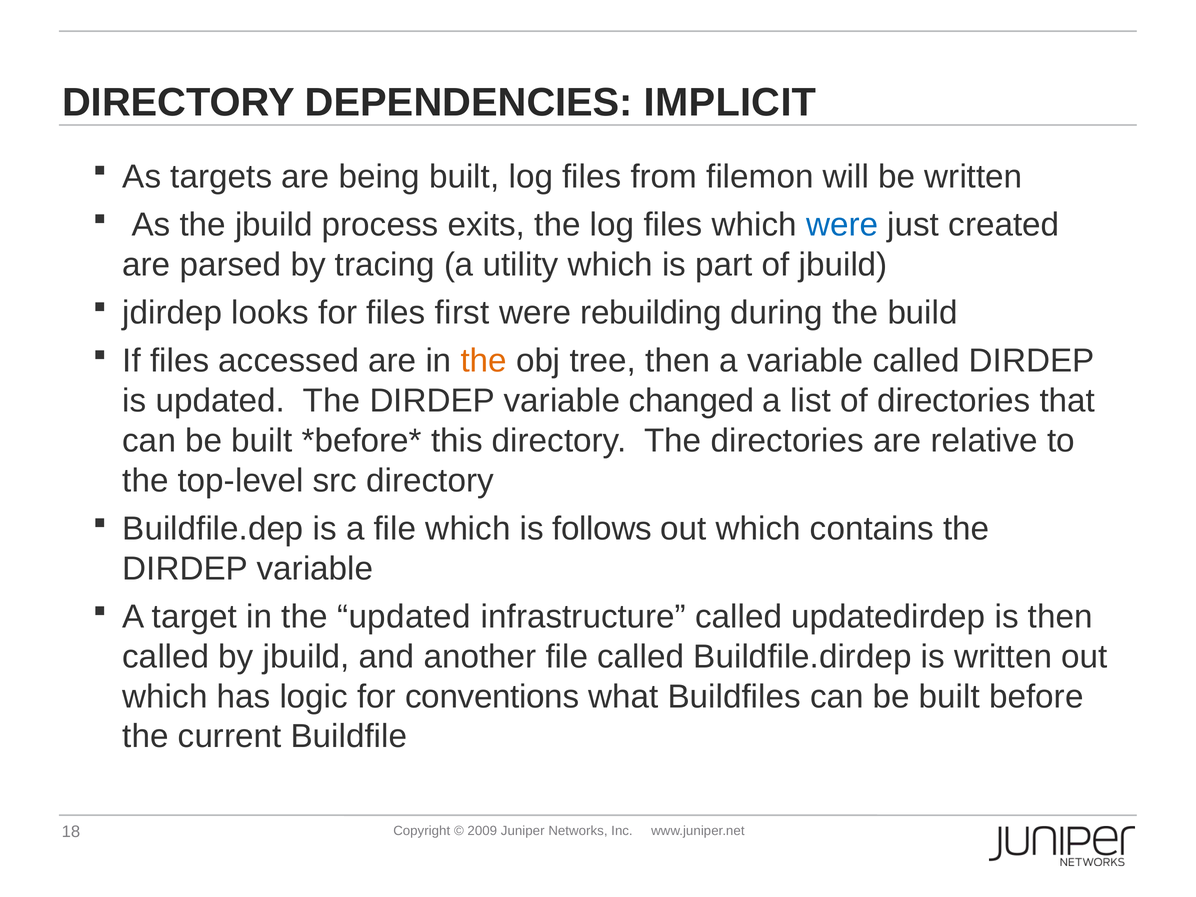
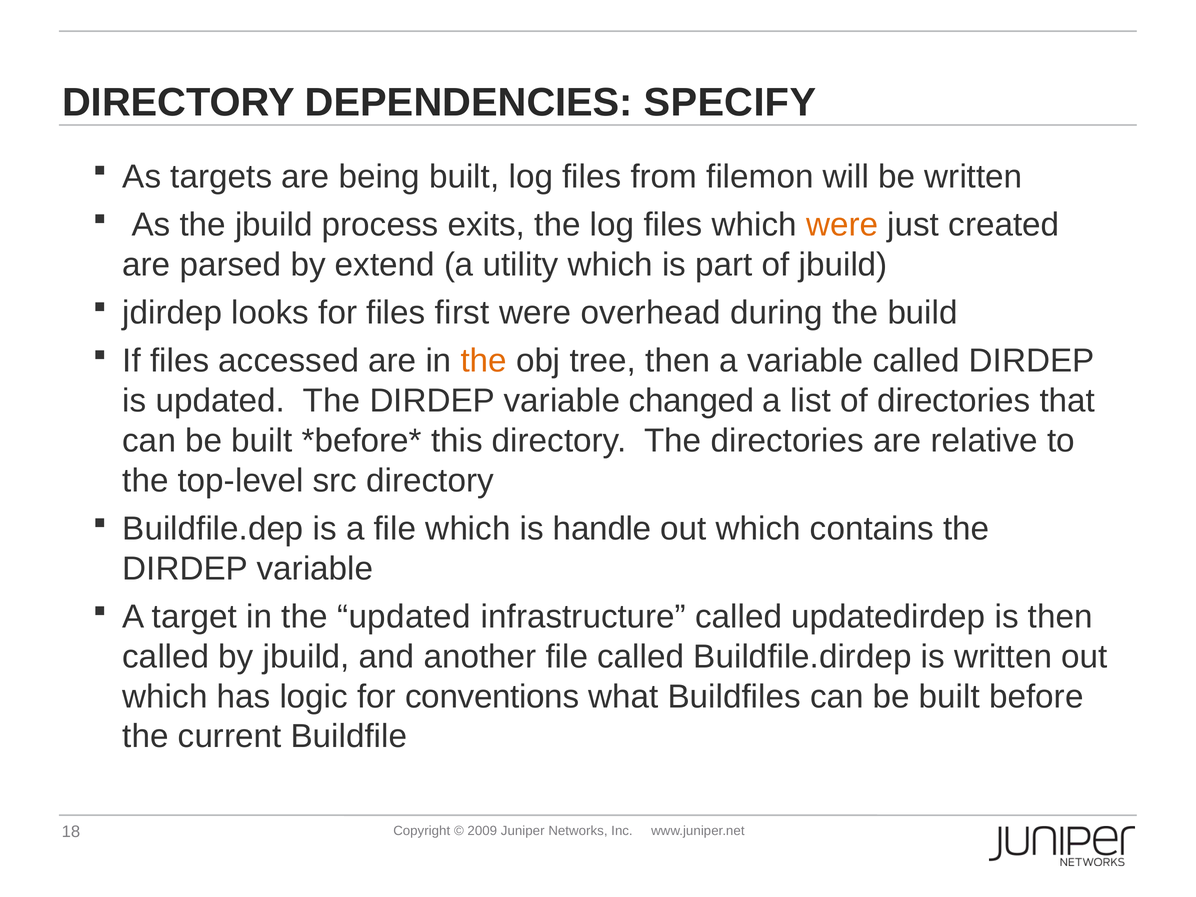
IMPLICIT: IMPLICIT -> SPECIFY
were at (842, 225) colour: blue -> orange
tracing: tracing -> extend
rebuilding: rebuilding -> overhead
follows: follows -> handle
